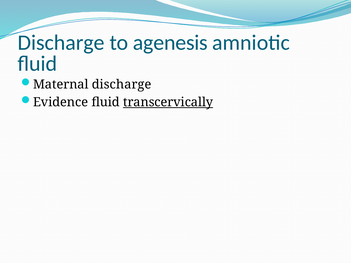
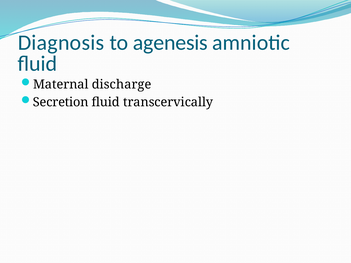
Discharge at (61, 43): Discharge -> Diagnosis
Evidence: Evidence -> Secretion
transcervically underline: present -> none
